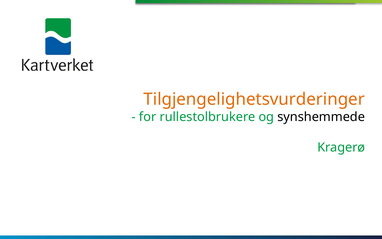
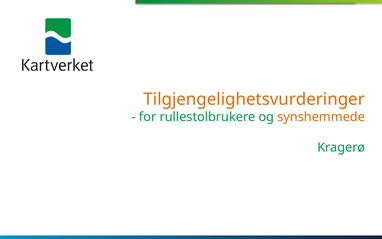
synshemmede colour: black -> orange
